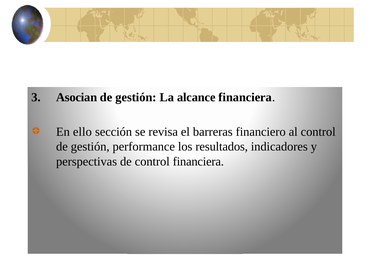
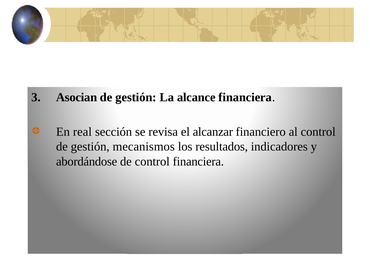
ello: ello -> real
barreras: barreras -> alcanzar
performance: performance -> mecanismos
perspectivas: perspectivas -> abordándose
